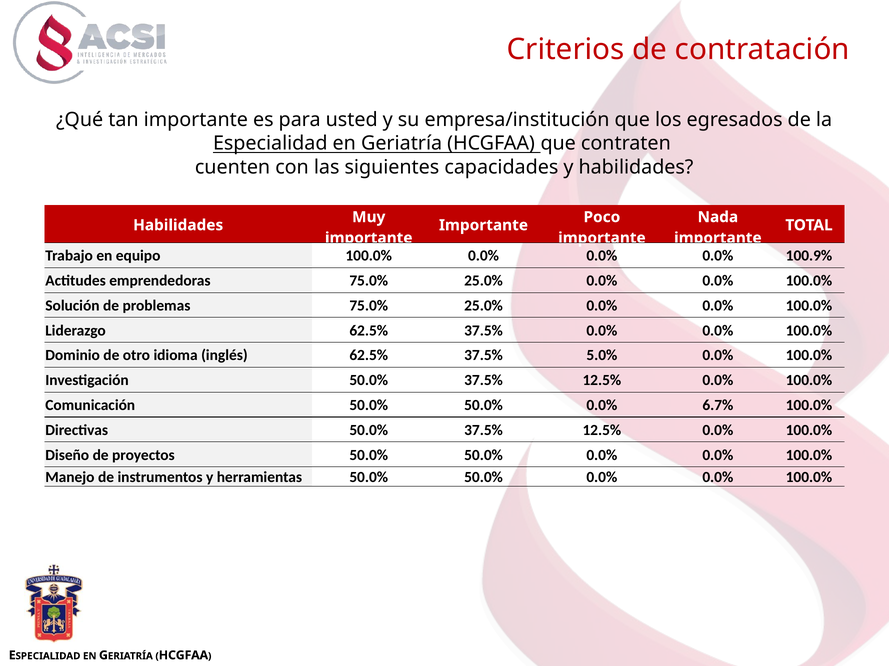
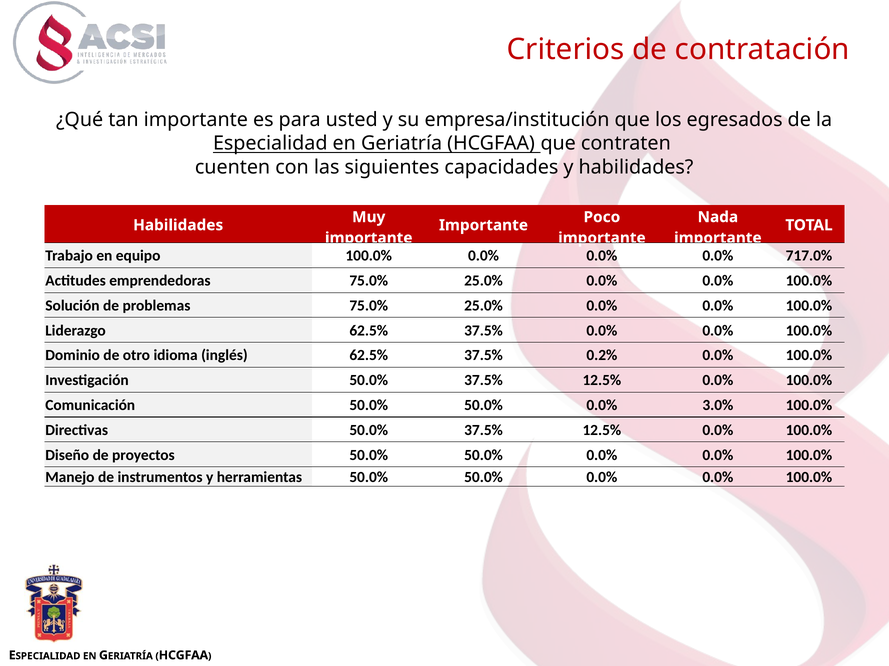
100.9%: 100.9% -> 717.0%
5.0%: 5.0% -> 0.2%
6.7%: 6.7% -> 3.0%
